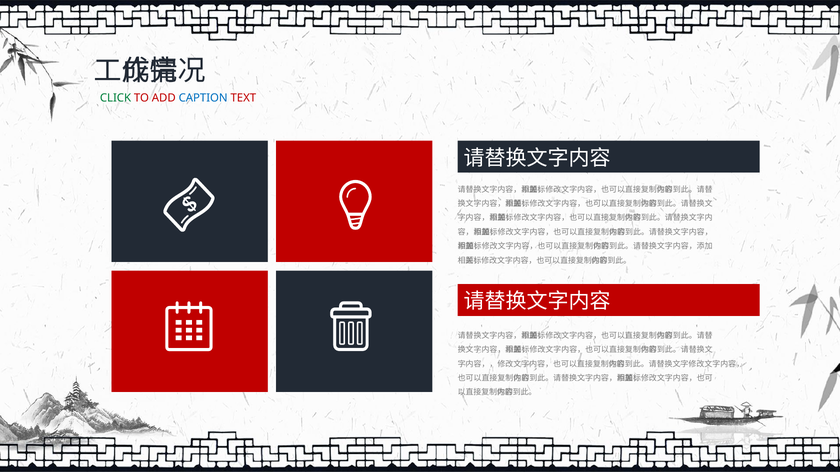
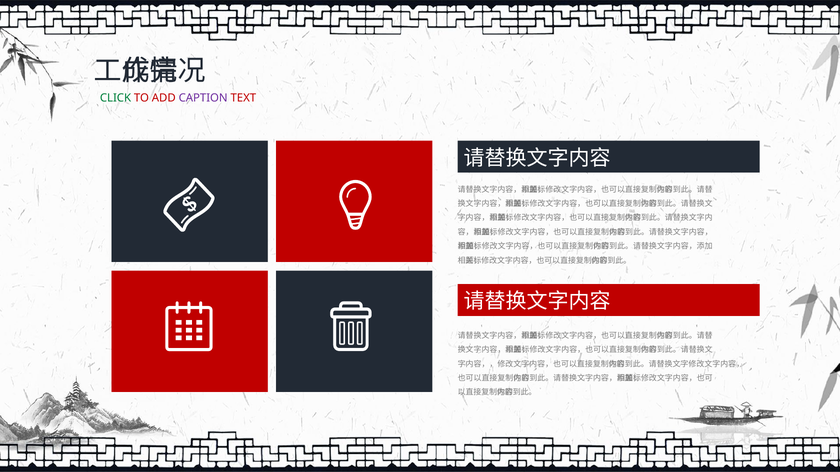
CAPTION colour: blue -> purple
